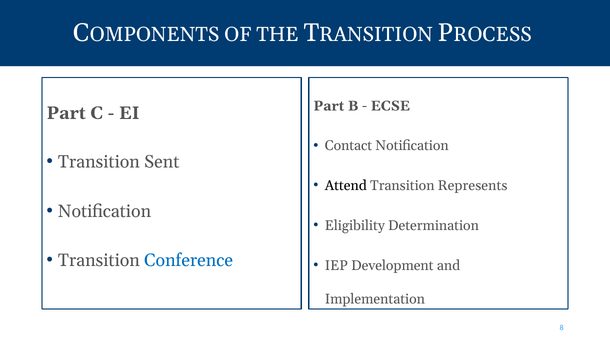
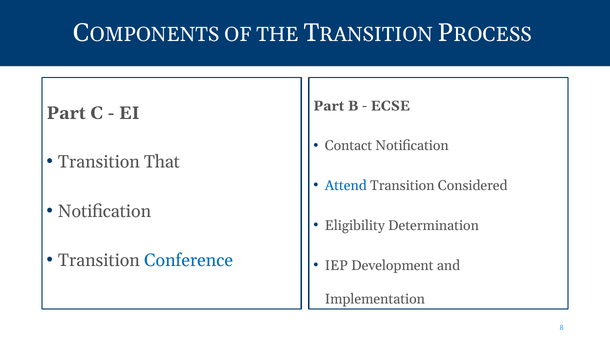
Sent: Sent -> That
Attend colour: black -> blue
Represents: Represents -> Considered
